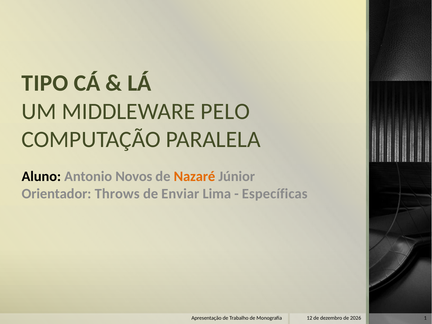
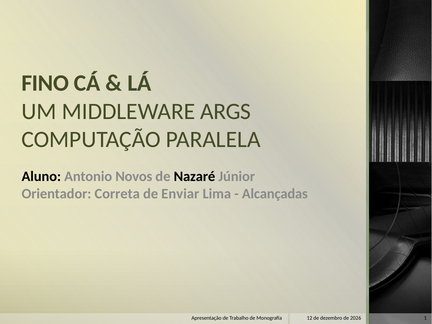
TIPO: TIPO -> FINO
PELO: PELO -> ARGS
Nazaré colour: orange -> black
Throws: Throws -> Correta
Específicas: Específicas -> Alcançadas
